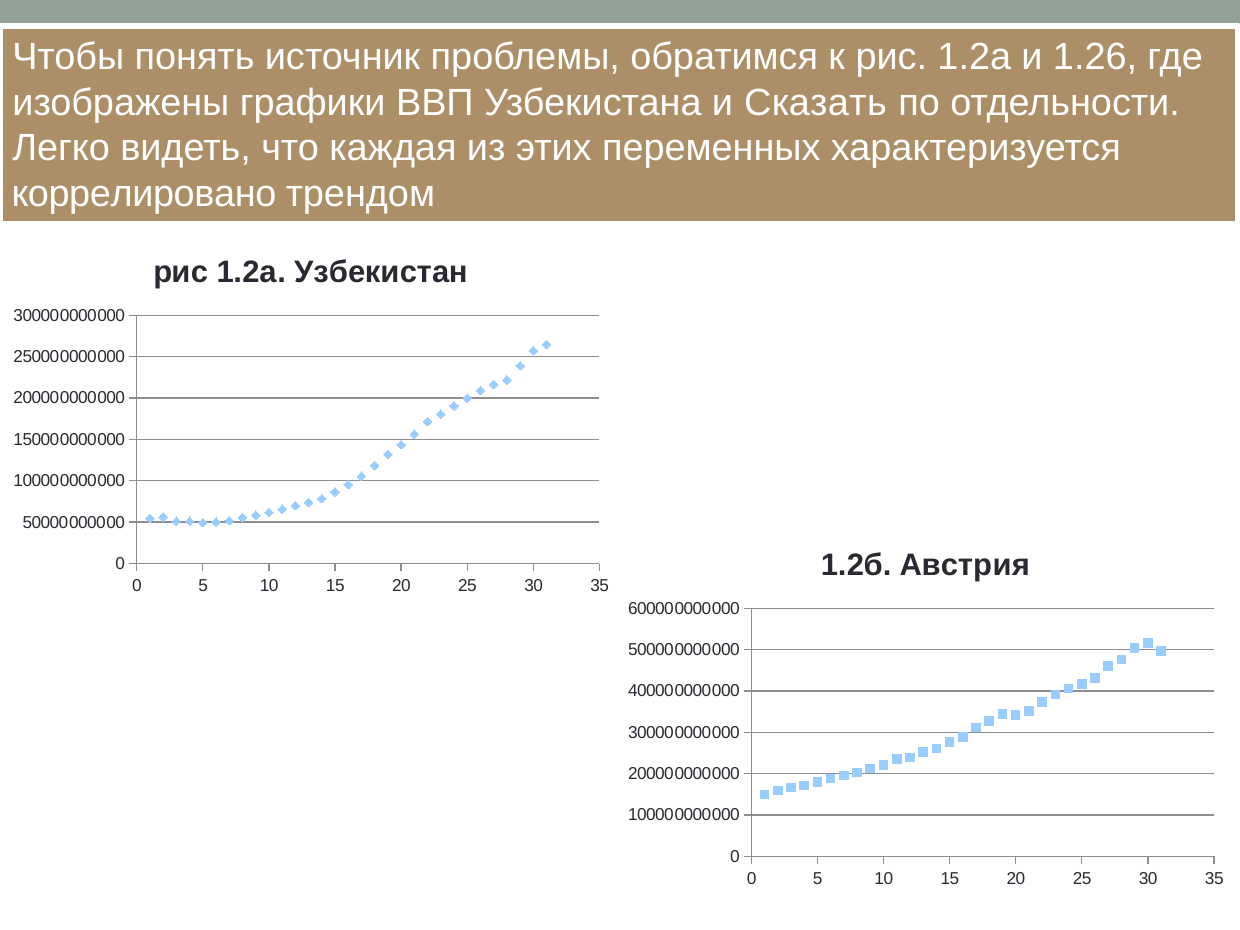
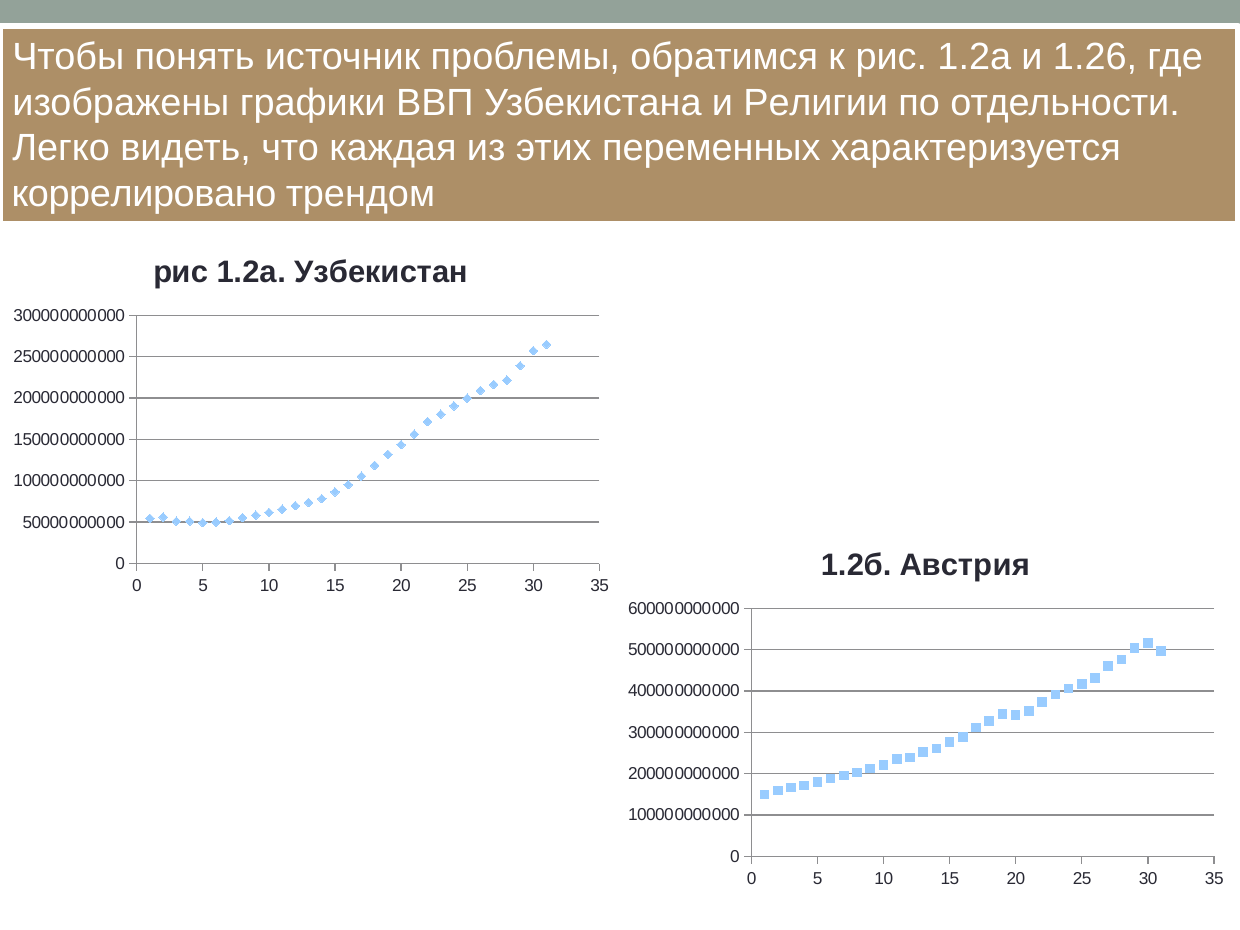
Сказать: Сказать -> Религии
